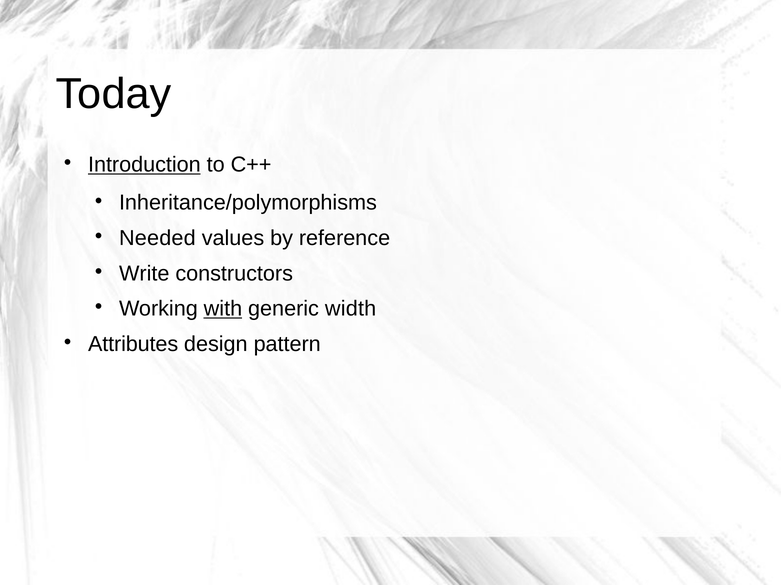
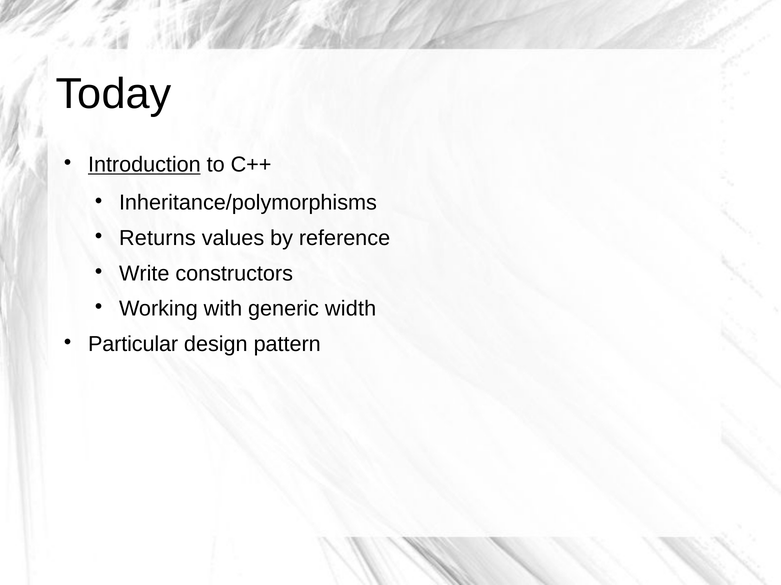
Needed: Needed -> Returns
with underline: present -> none
Attributes: Attributes -> Particular
